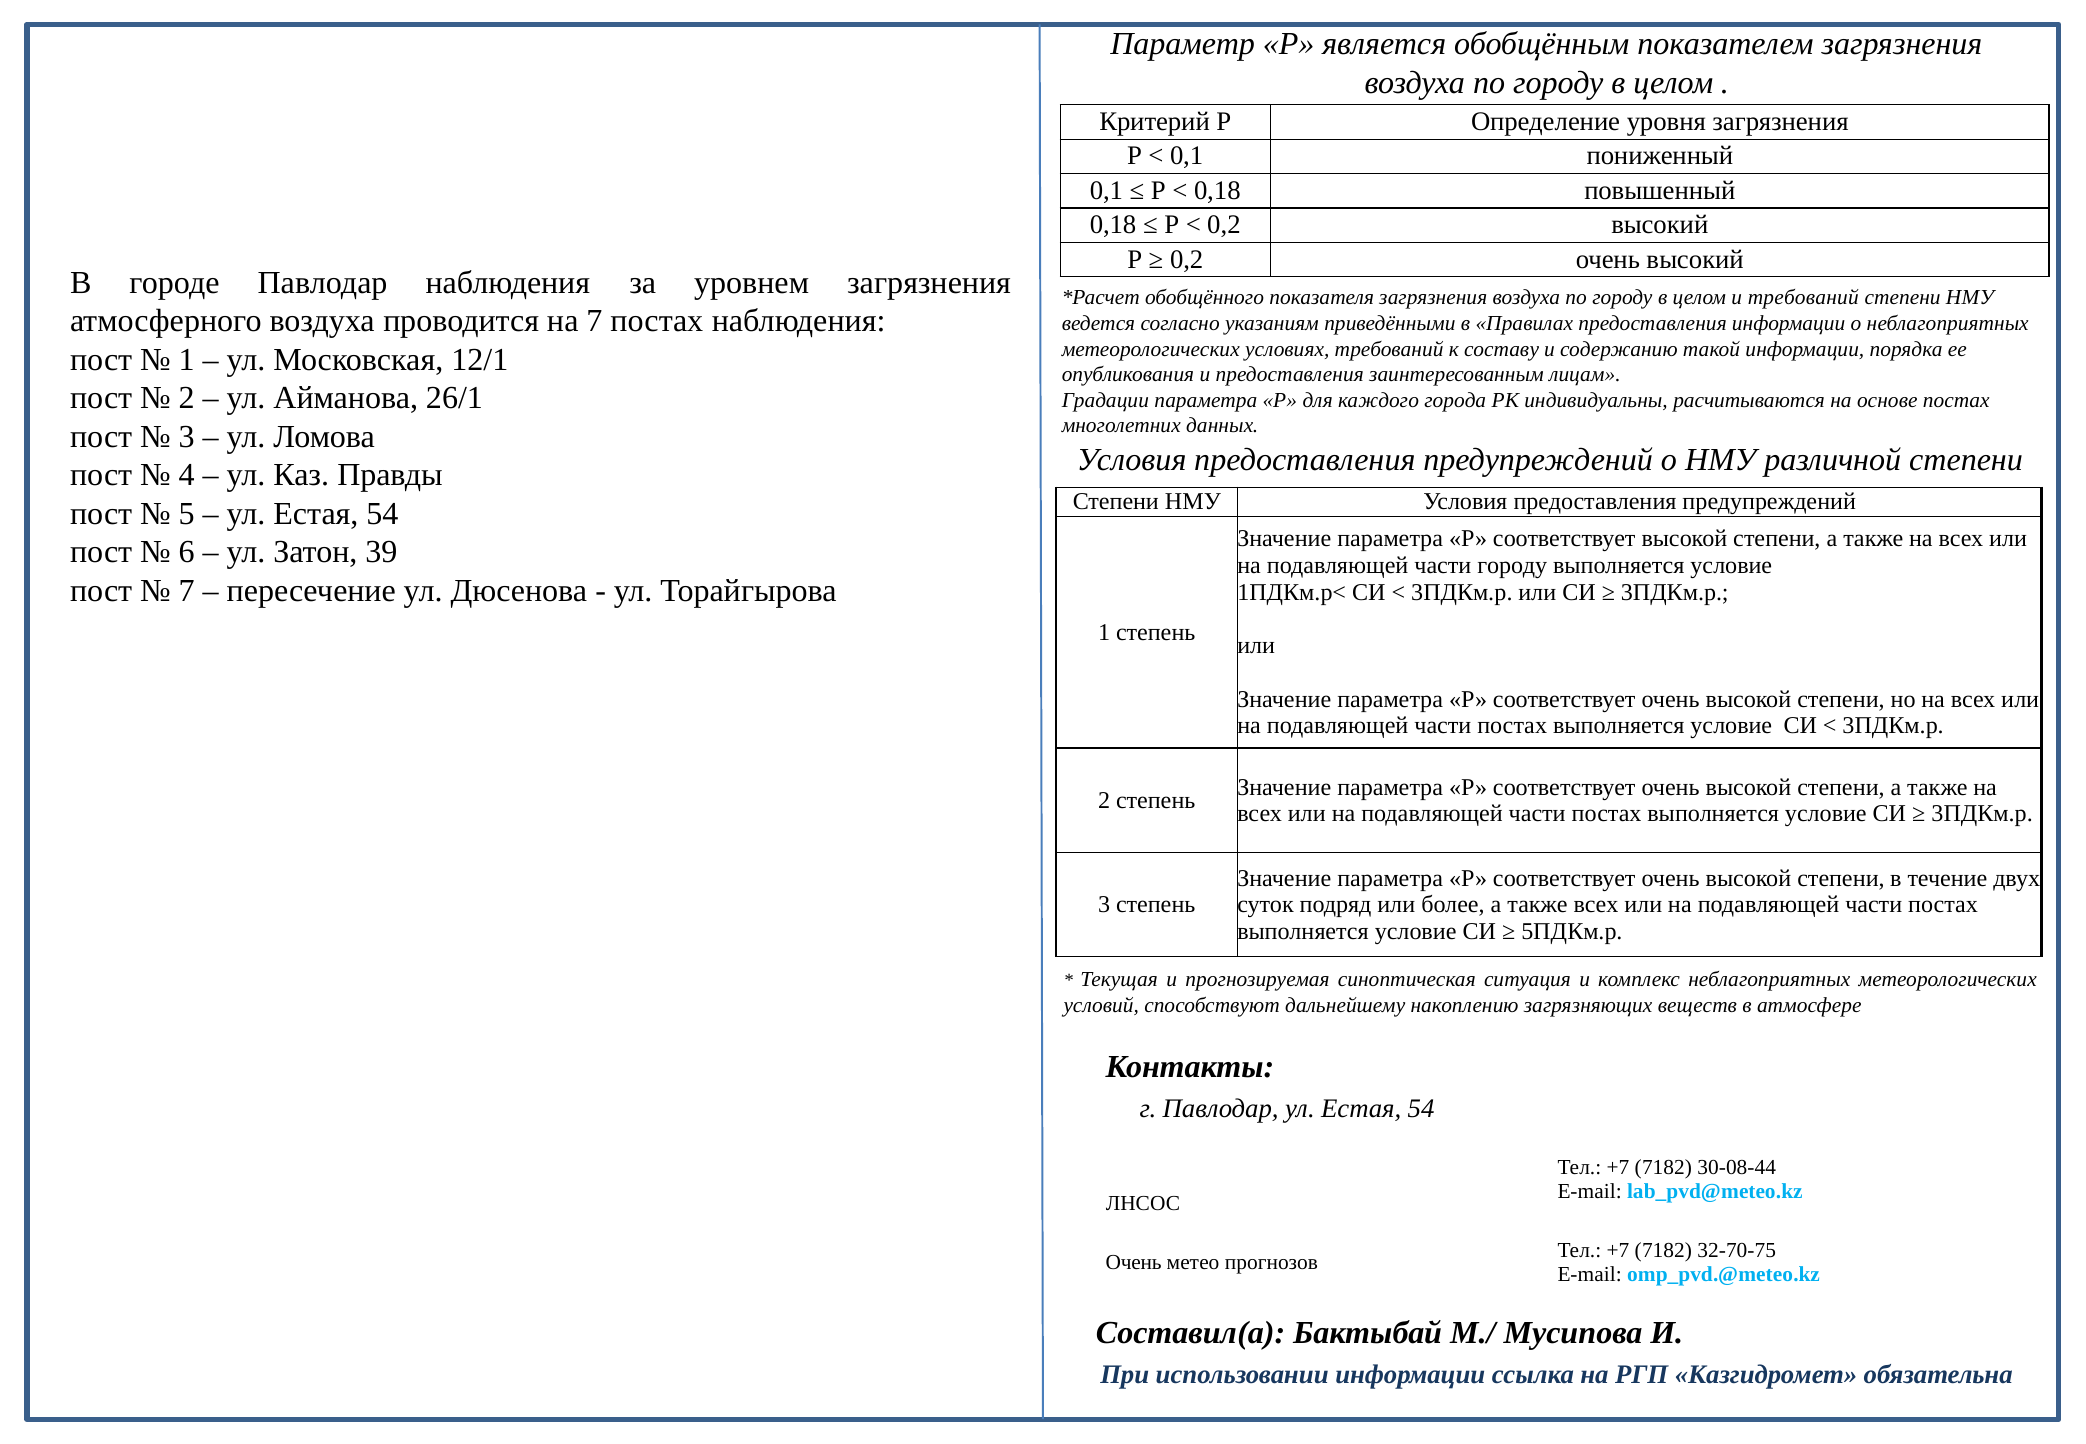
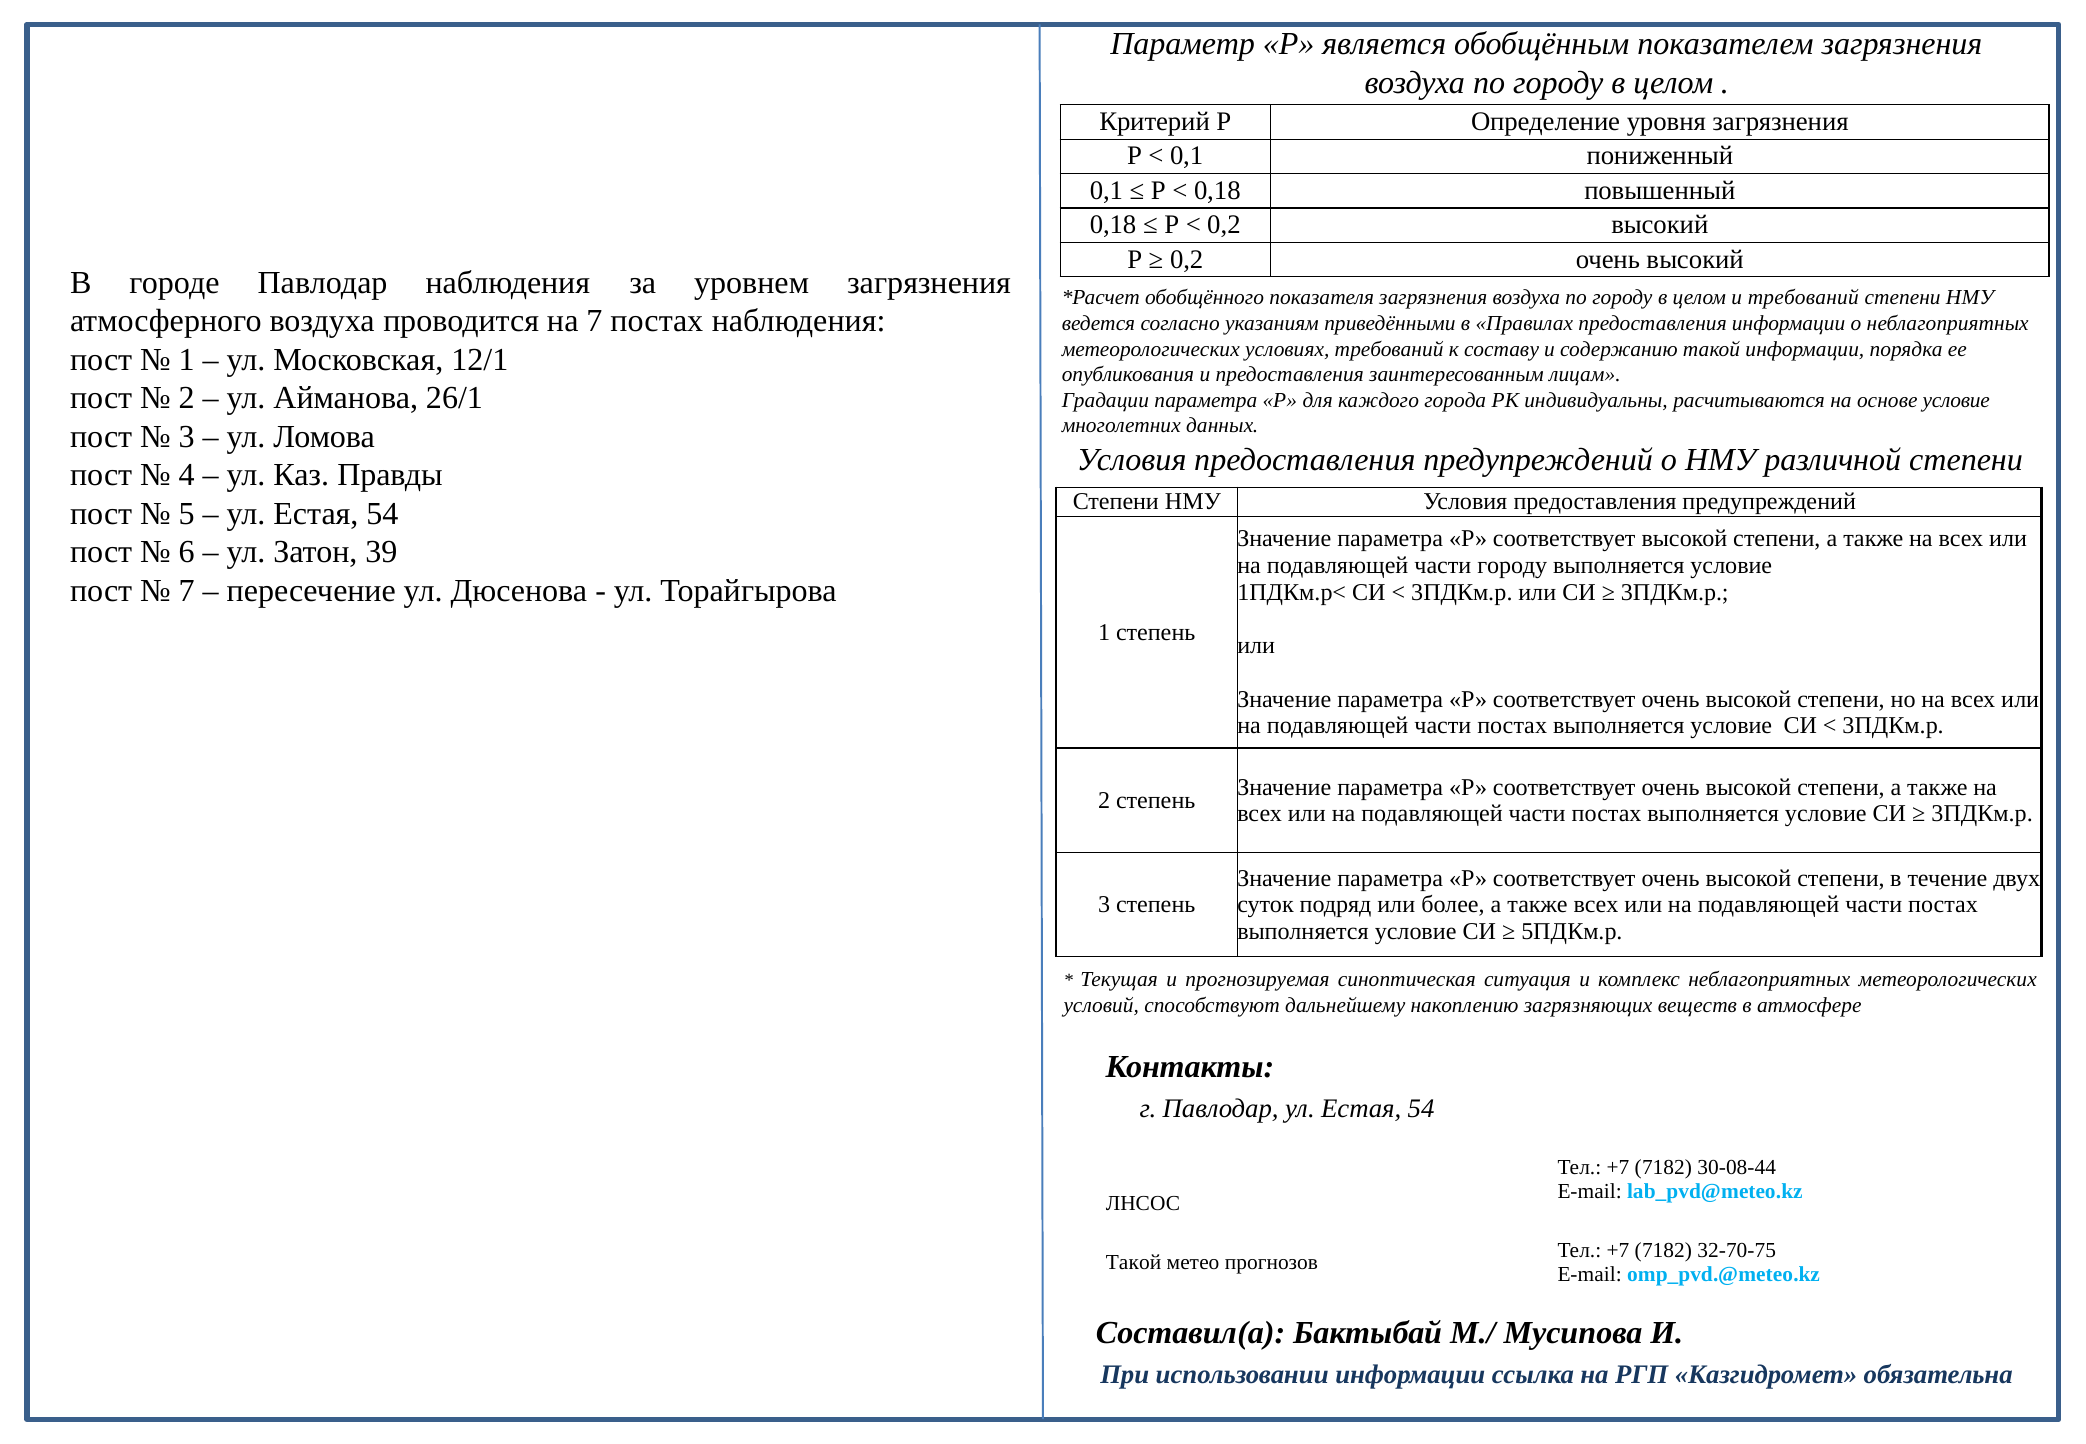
основе постах: постах -> условие
Очень at (1134, 1263): Очень -> Такой
